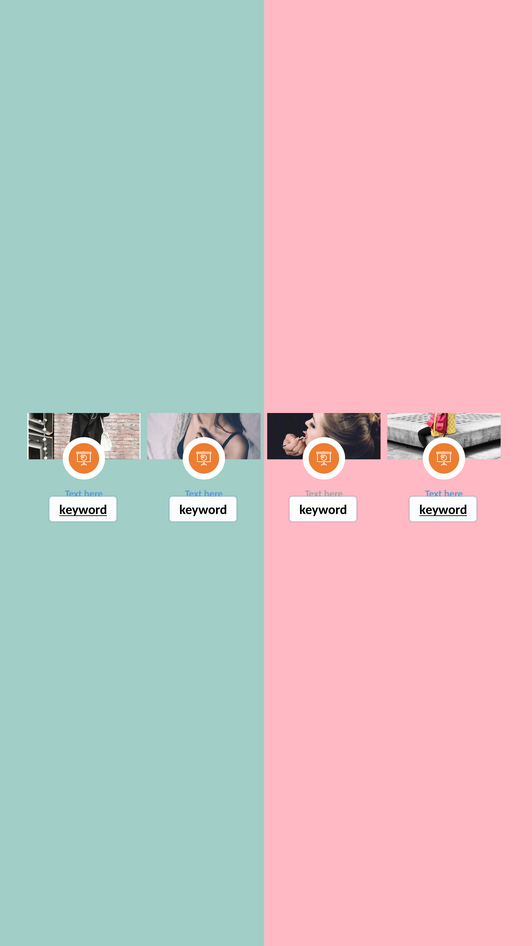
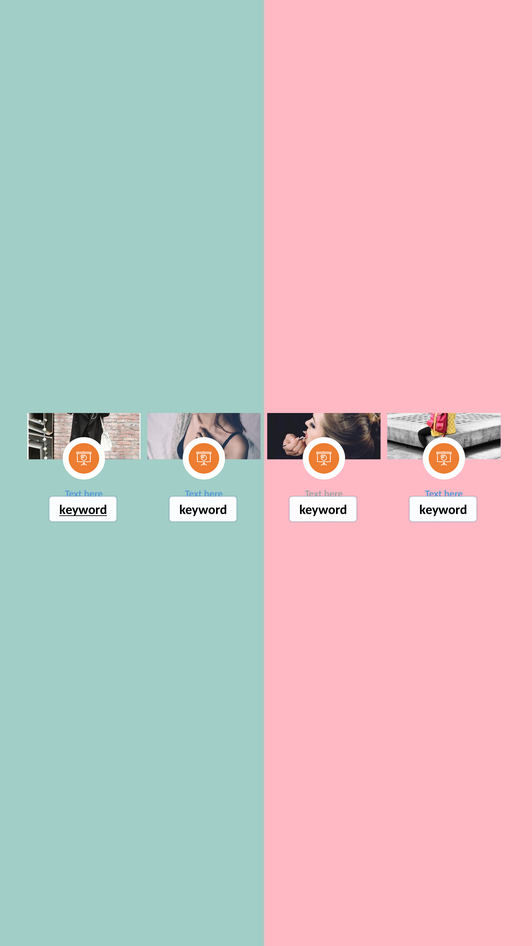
keyword at (443, 510) underline: present -> none
